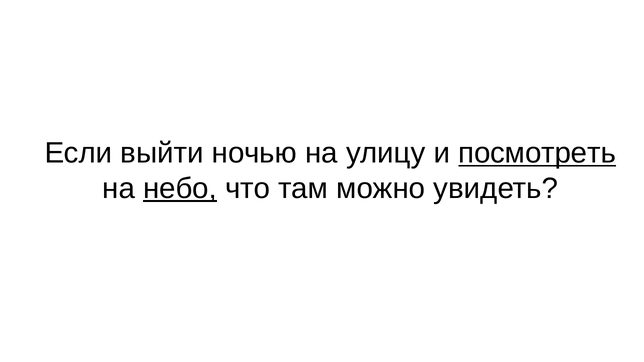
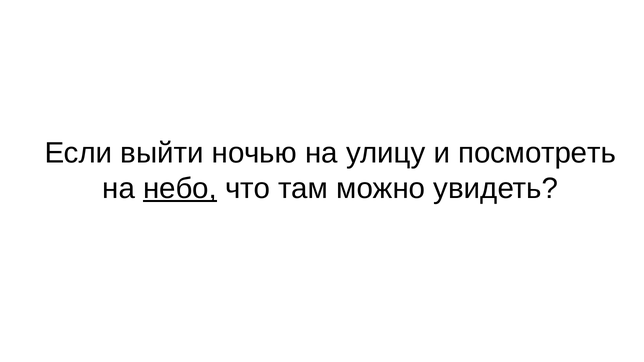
посмотреть underline: present -> none
